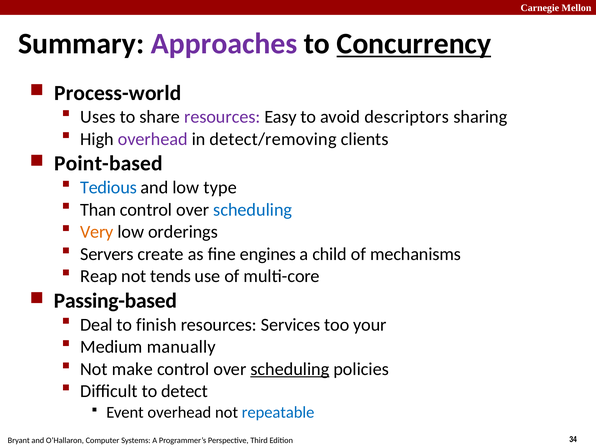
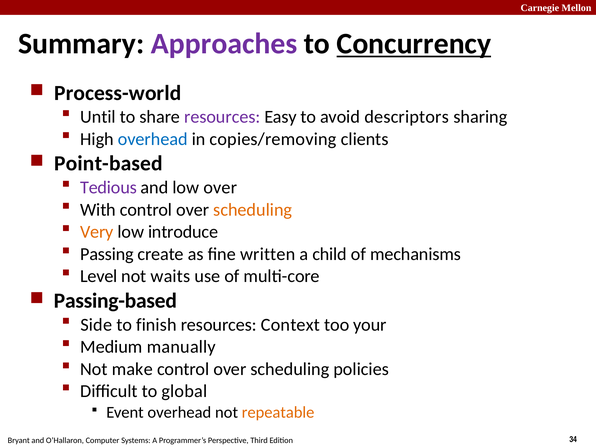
Uses: Uses -> Until
overhead at (153, 139) colour: purple -> blue
detect/removing: detect/removing -> copies/removing
Tedious colour: blue -> purple
low type: type -> over
Than: Than -> With
scheduling at (253, 210) colour: blue -> orange
orderings: orderings -> introduce
Servers: Servers -> Passing
engines: engines -> written
Reap: Reap -> Level
tends: tends -> waits
Deal: Deal -> Side
Services: Services -> Context
scheduling at (290, 369) underline: present -> none
detect: detect -> global
repeatable colour: blue -> orange
